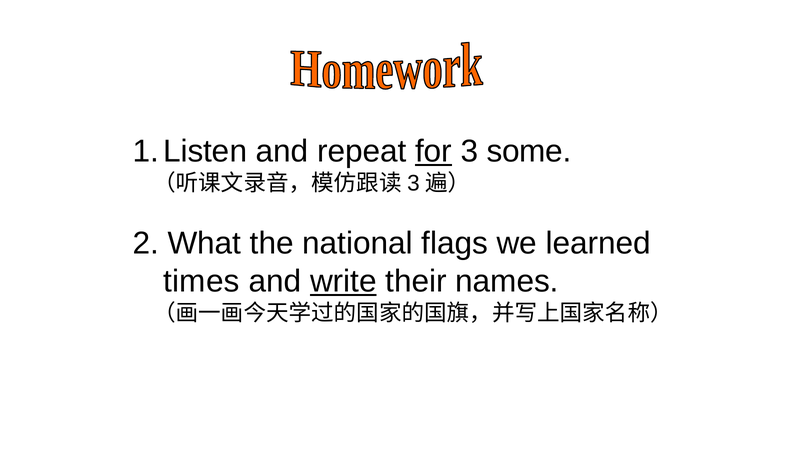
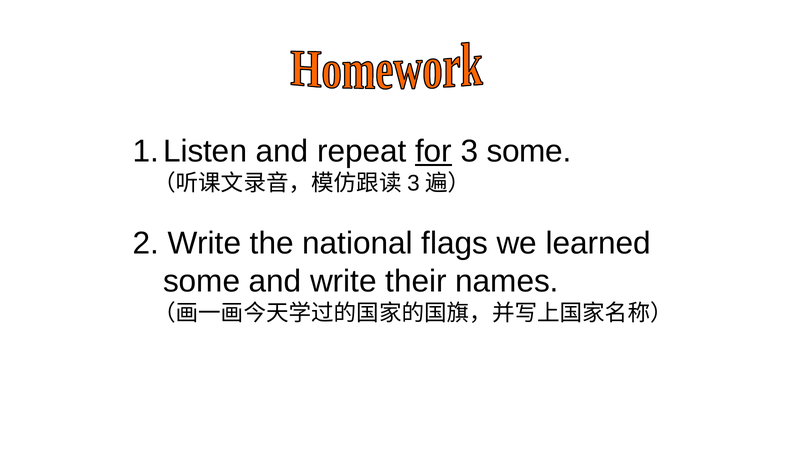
2 What: What -> Write
times at (201, 281): times -> some
write at (343, 281) underline: present -> none
